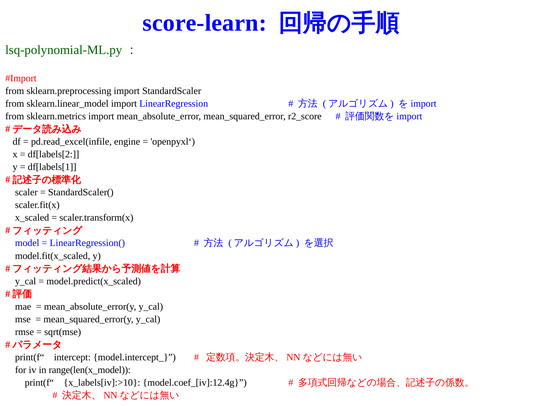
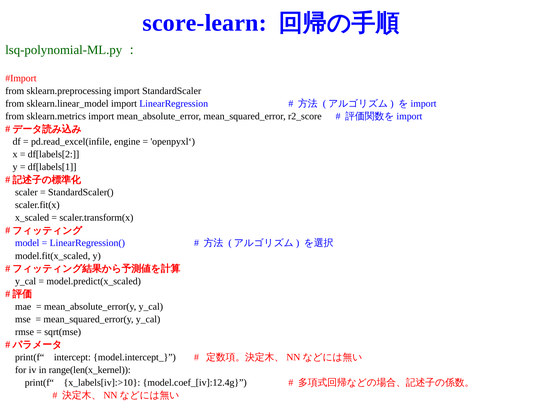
range(len(x_model: range(len(x_model -> range(len(x_kernel
